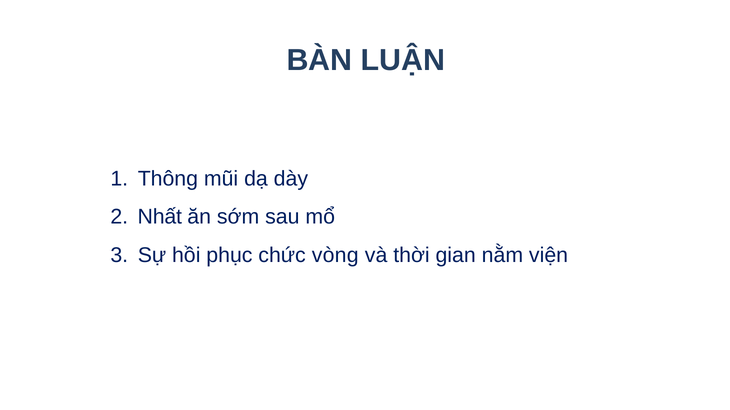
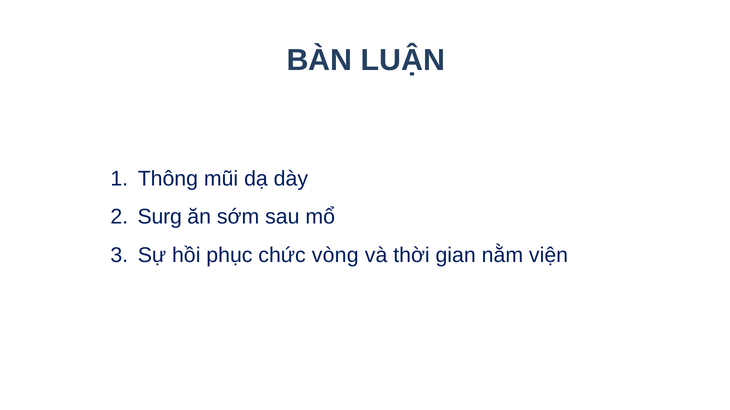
Nhất: Nhất -> Surg
